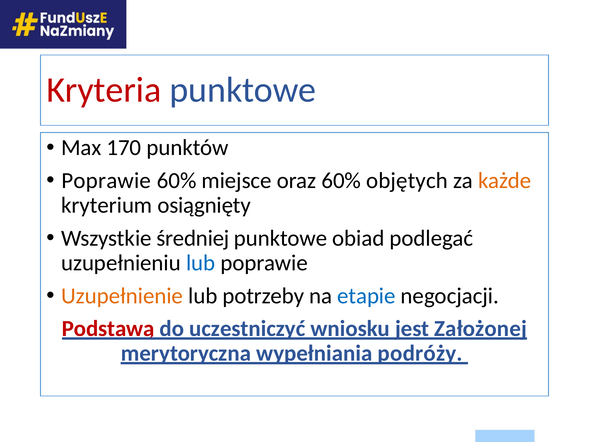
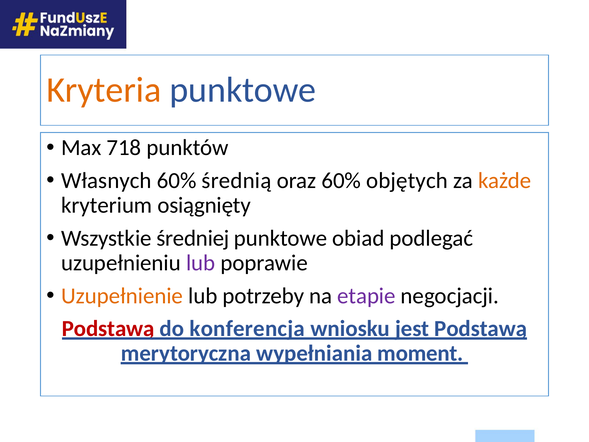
Kryteria colour: red -> orange
170: 170 -> 718
Poprawie at (106, 180): Poprawie -> Własnych
miejsce: miejsce -> średnią
lub at (201, 263) colour: blue -> purple
etapie colour: blue -> purple
uczestniczyć: uczestniczyć -> konferencja
jest Założonej: Założonej -> Podstawą
podróży: podróży -> moment
